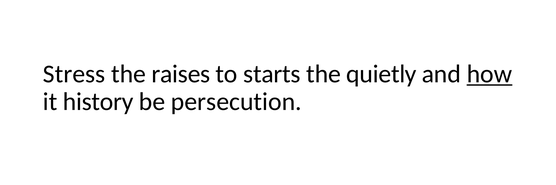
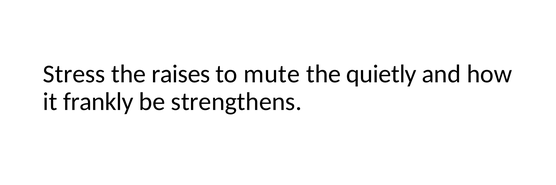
starts: starts -> mute
how underline: present -> none
history: history -> frankly
persecution: persecution -> strengthens
